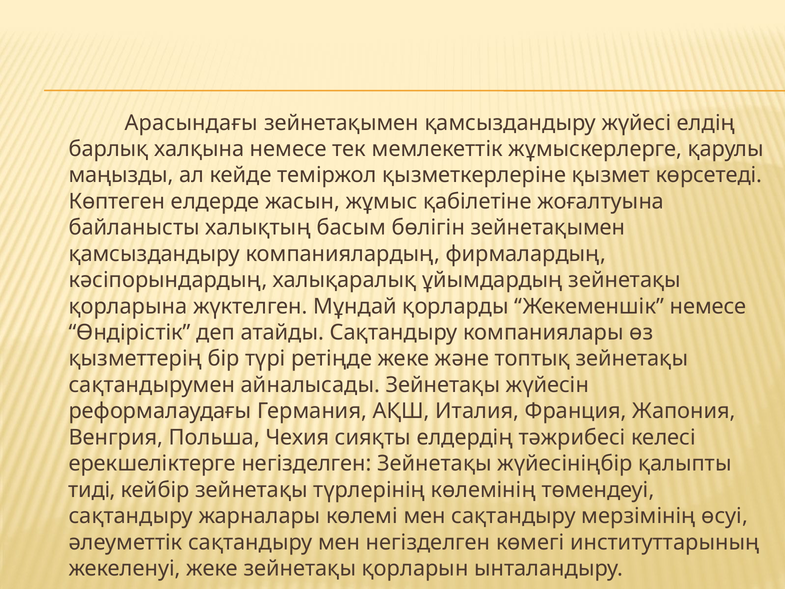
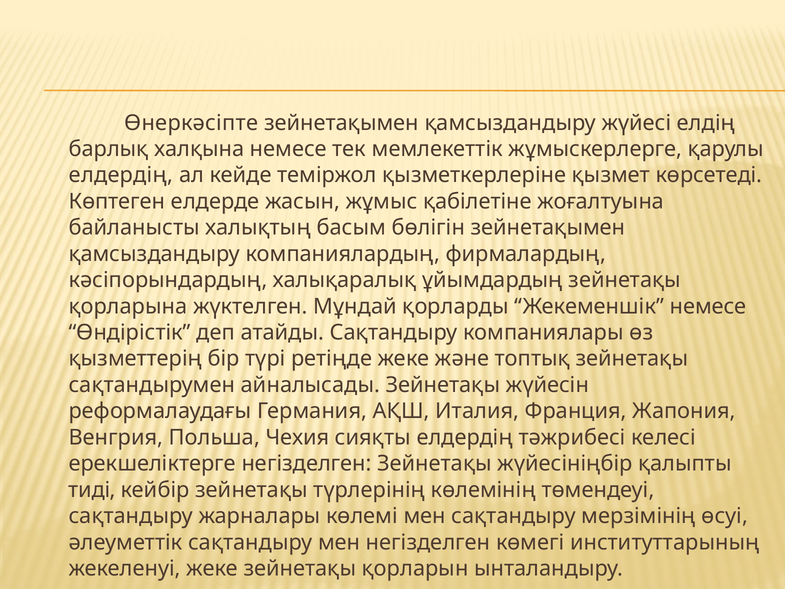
Арасындағы: Арасындағы -> Өнеркәсіпте
маңызды at (121, 175): маңызды -> елдердің
